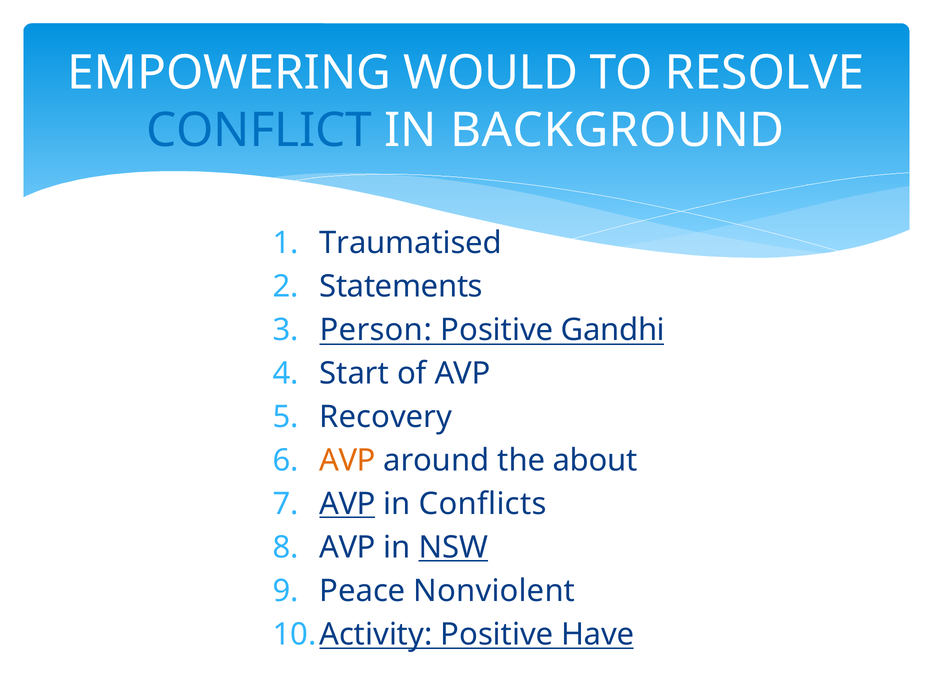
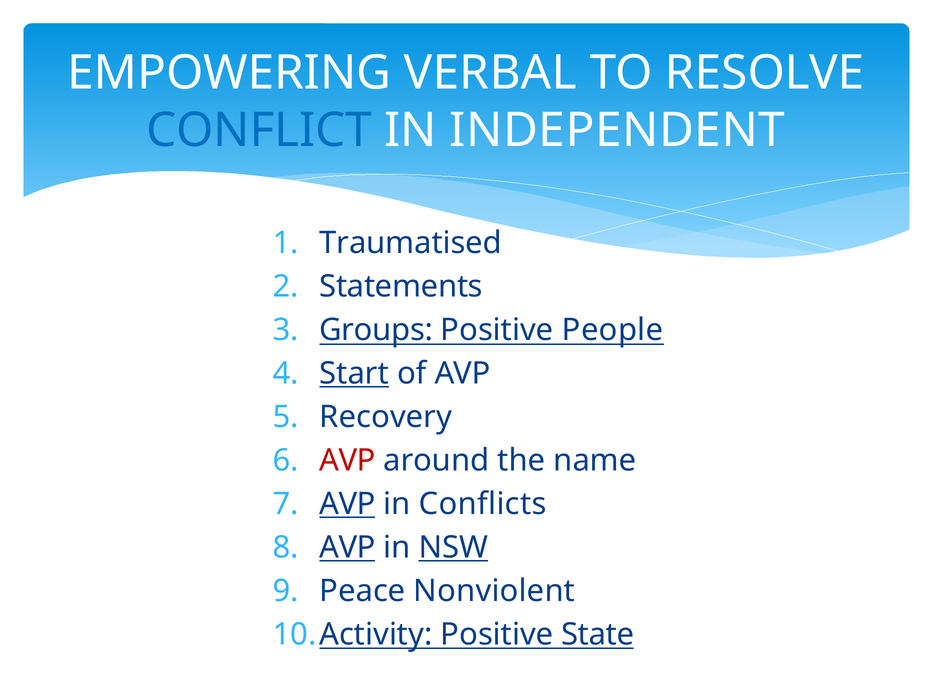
WOULD: WOULD -> VERBAL
BACKGROUND: BACKGROUND -> INDEPENDENT
Person: Person -> Groups
Gandhi: Gandhi -> People
Start underline: none -> present
AVP at (347, 460) colour: orange -> red
about: about -> name
AVP at (347, 547) underline: none -> present
Have: Have -> State
